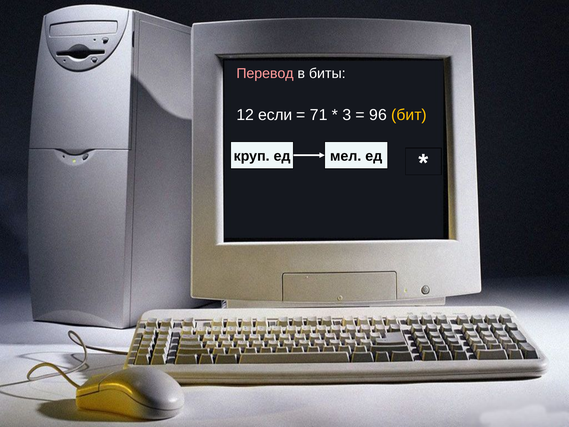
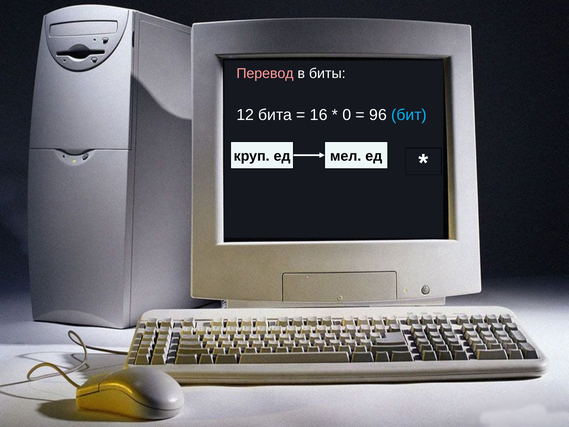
если: если -> бита
71: 71 -> 16
3: 3 -> 0
бит colour: yellow -> light blue
